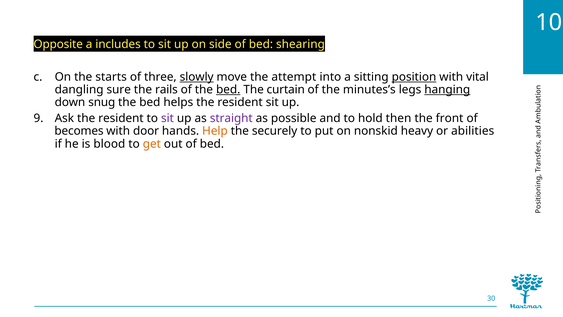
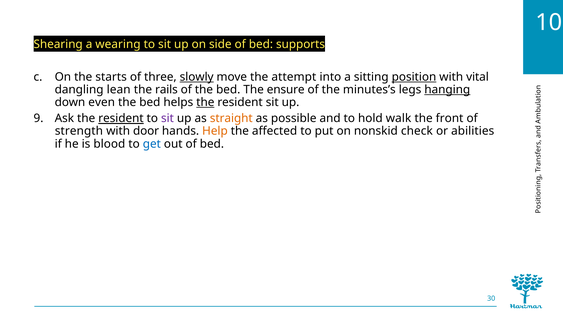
Opposite: Opposite -> Shearing
includes: includes -> wearing
shearing: shearing -> supports
sure: sure -> lean
bed at (228, 89) underline: present -> none
curtain: curtain -> ensure
snug: snug -> even
the at (205, 102) underline: none -> present
resident at (121, 118) underline: none -> present
straight colour: purple -> orange
then: then -> walk
becomes: becomes -> strength
securely: securely -> affected
heavy: heavy -> check
get colour: orange -> blue
